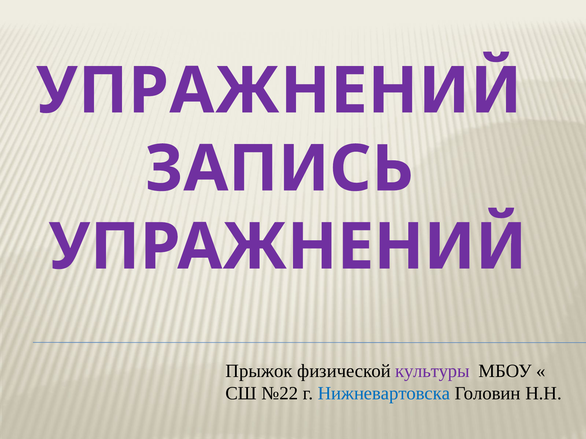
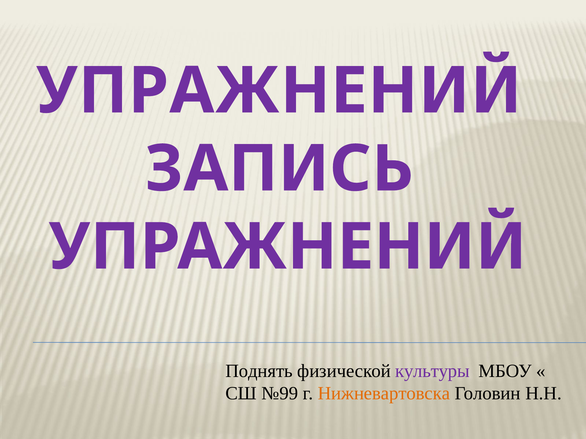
Прыжок: Прыжок -> Поднять
№22: №22 -> №99
Нижневартовска colour: blue -> orange
